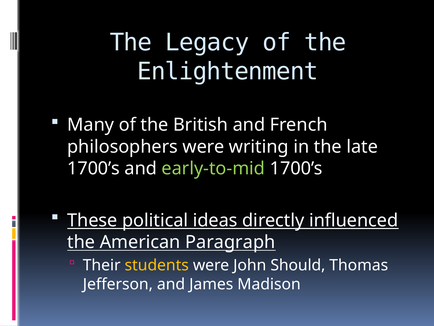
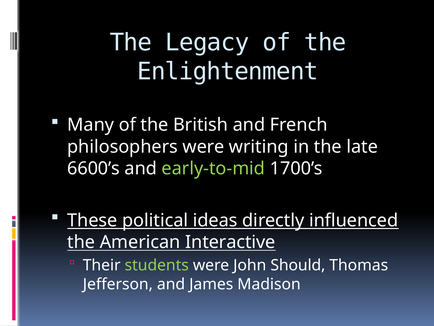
1700’s at (94, 168): 1700’s -> 6600’s
Paragraph: Paragraph -> Interactive
students colour: yellow -> light green
